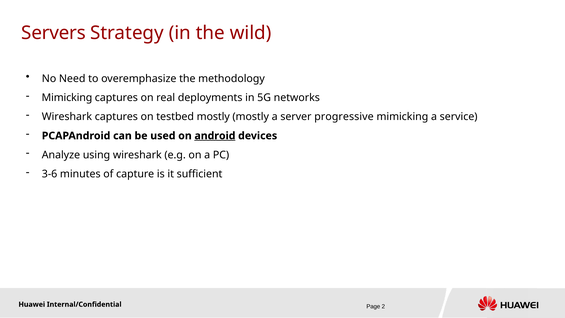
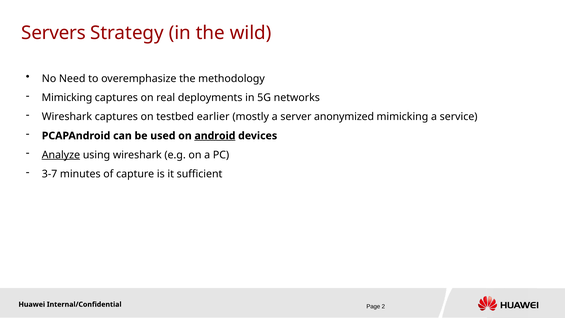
testbed mostly: mostly -> earlier
progressive: progressive -> anonymized
Analyze underline: none -> present
3-6: 3-6 -> 3-7
